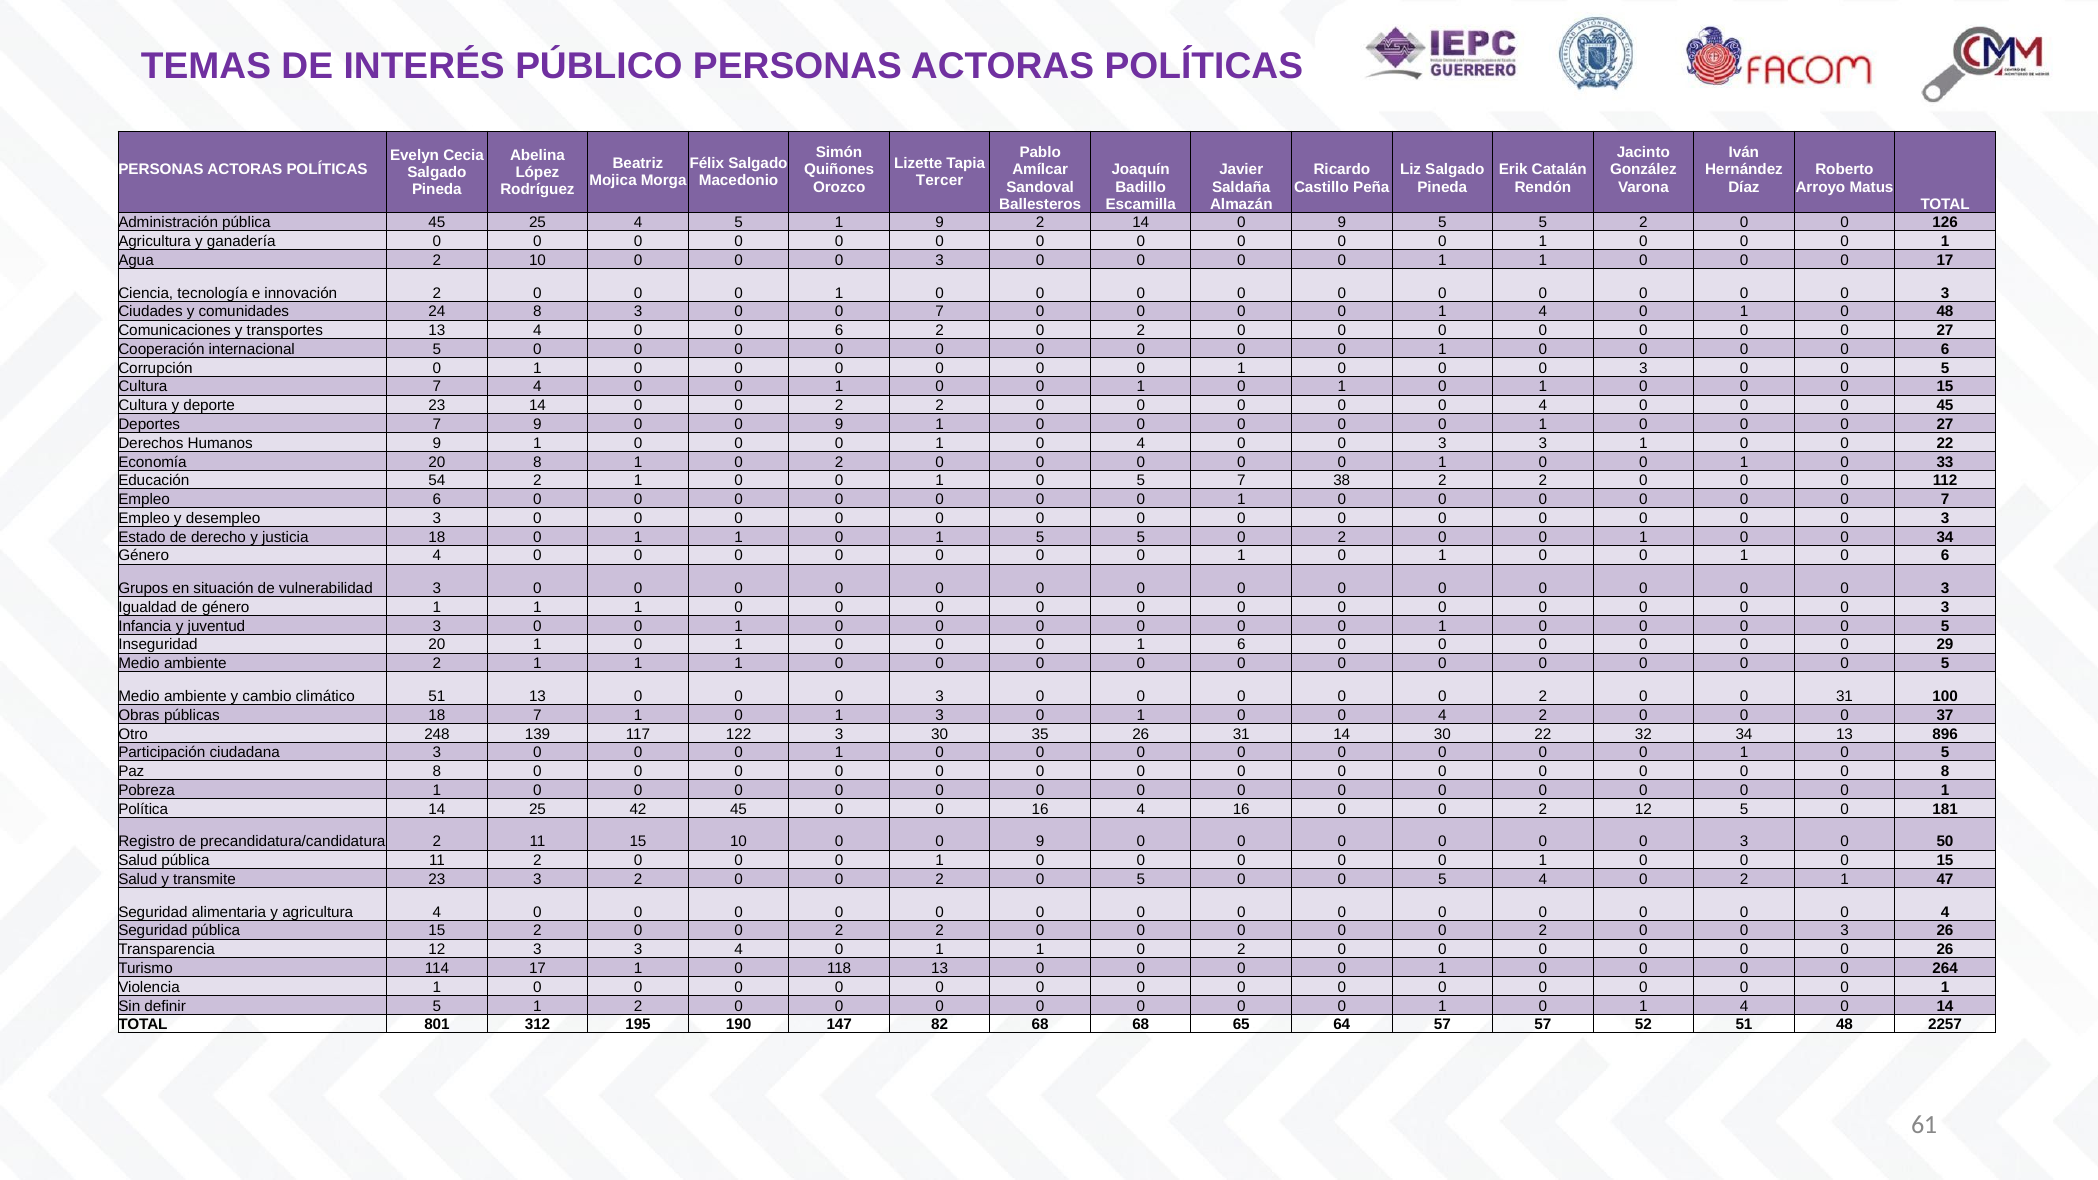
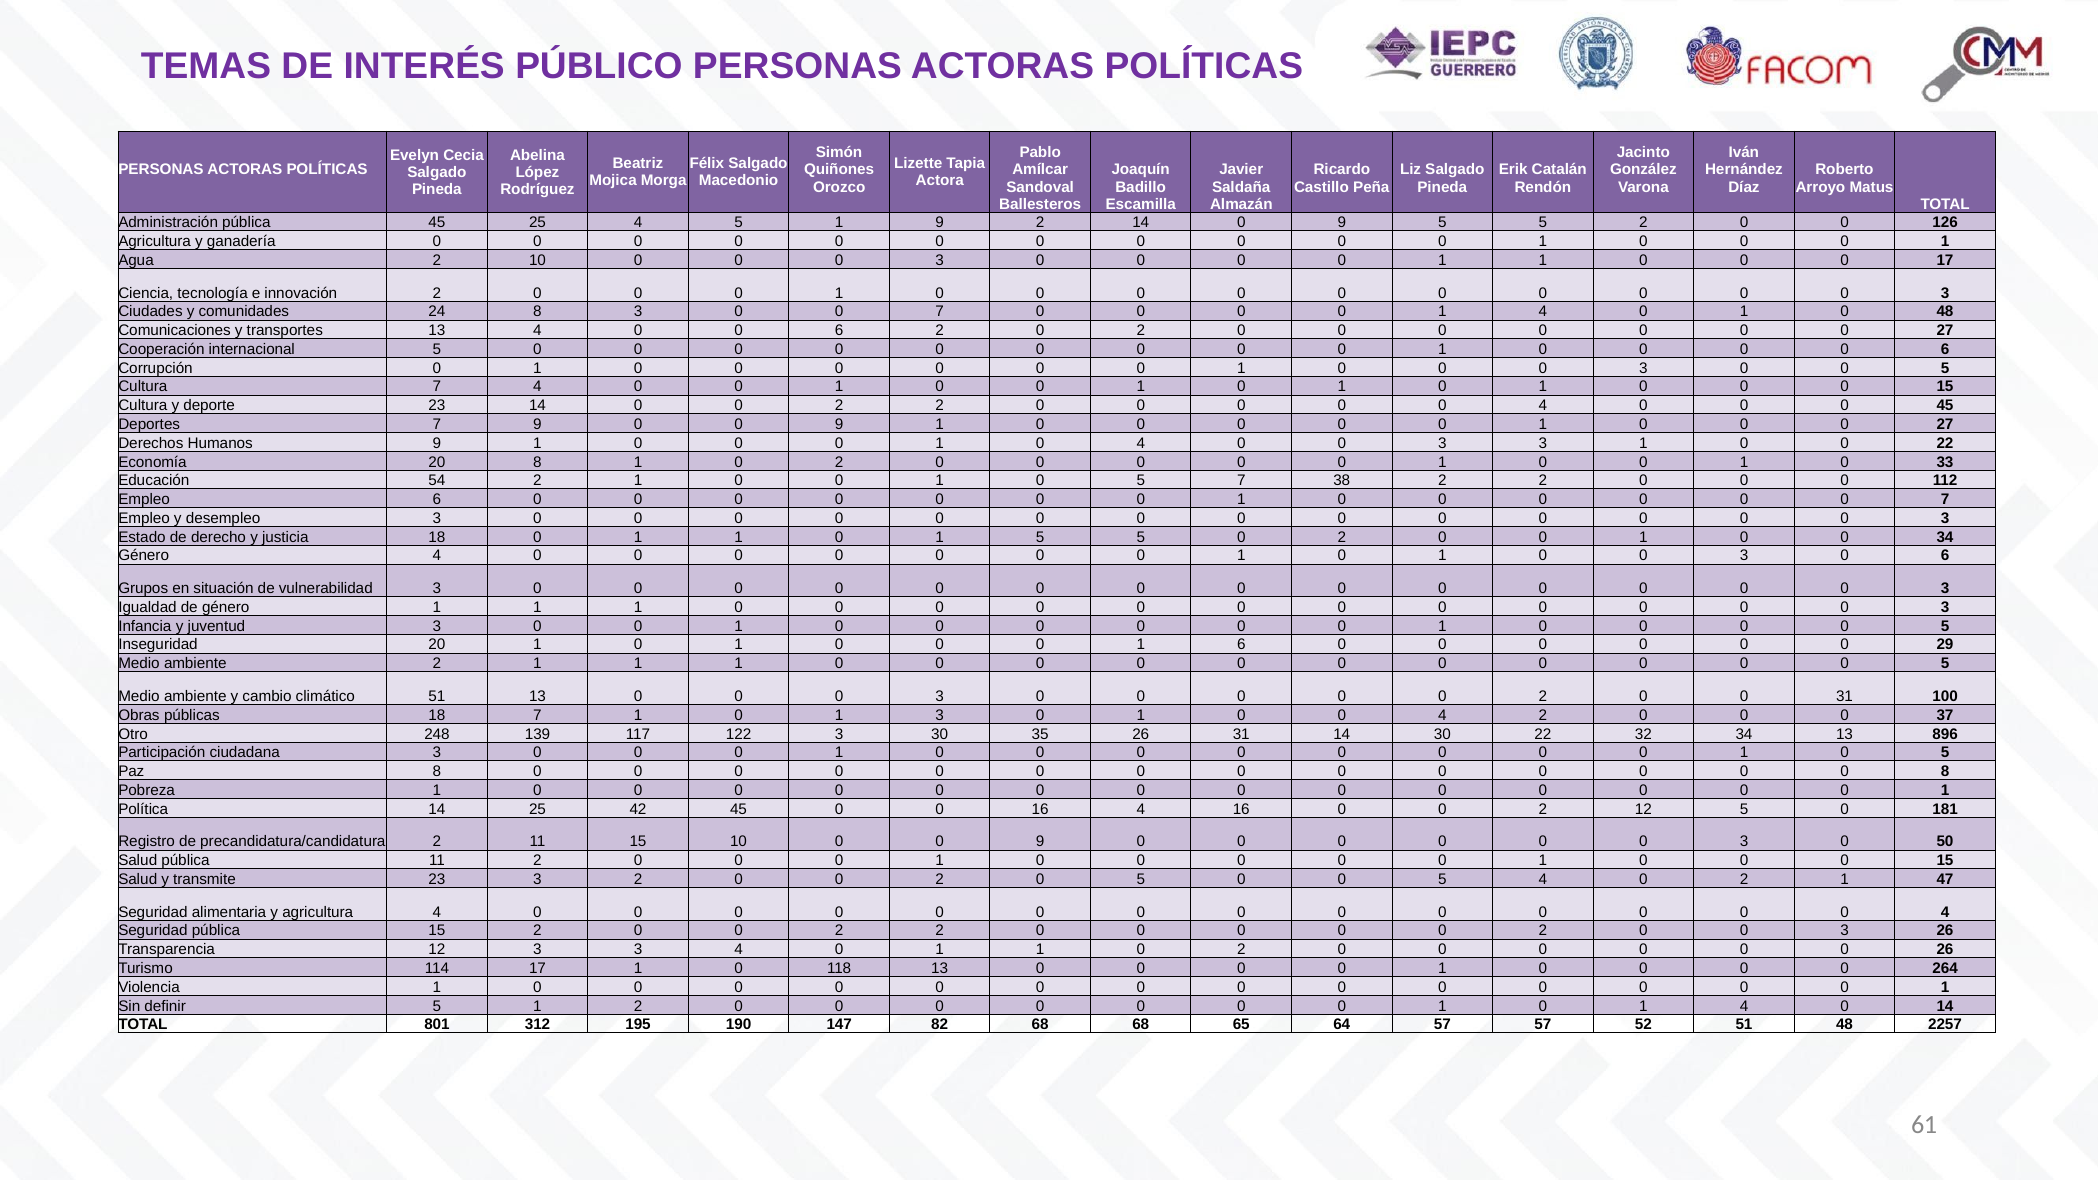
Tercer: Tercer -> Actora
1 at (1744, 556): 1 -> 3
